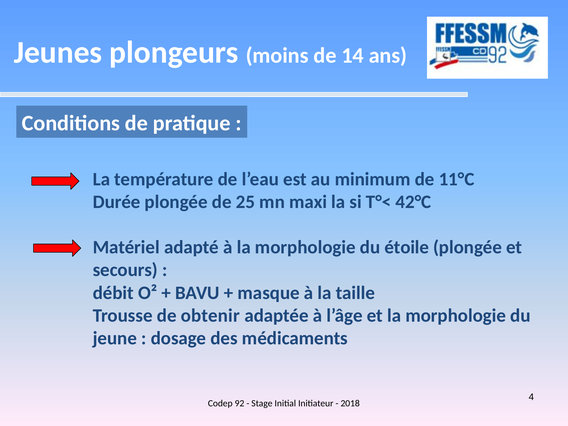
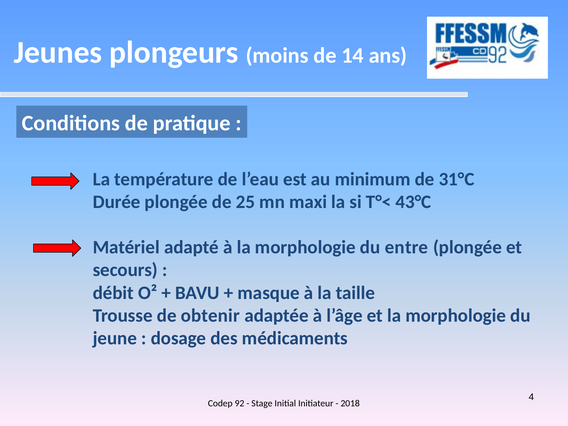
11°C: 11°C -> 31°C
42°C: 42°C -> 43°C
étoile: étoile -> entre
